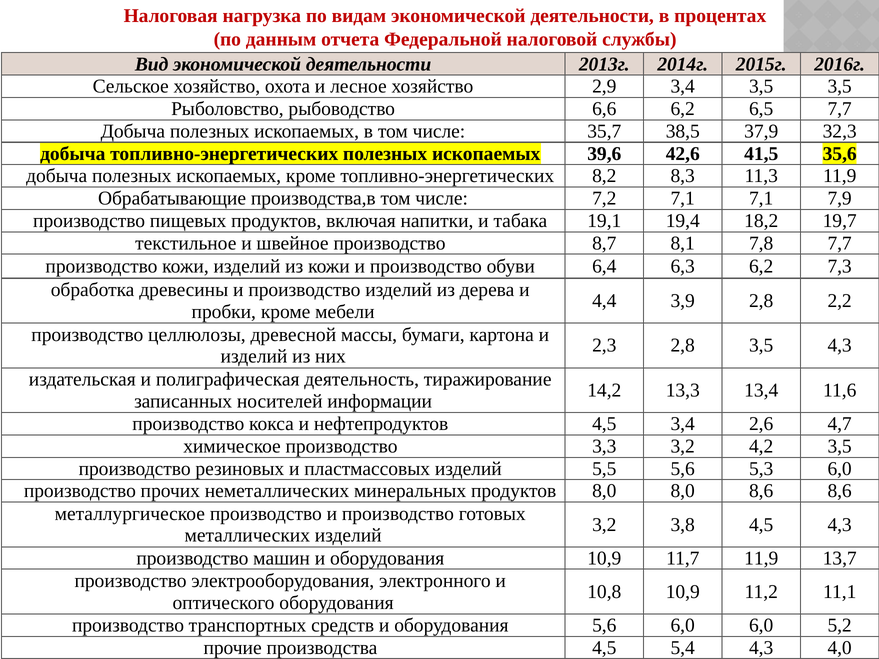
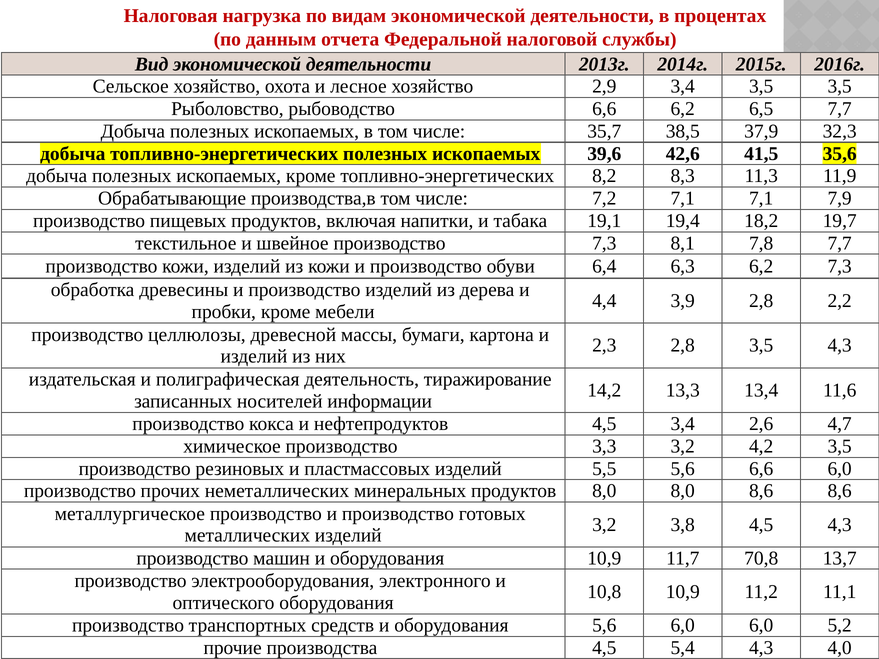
производство 8,7: 8,7 -> 7,3
5,6 5,3: 5,3 -> 6,6
11,7 11,9: 11,9 -> 70,8
